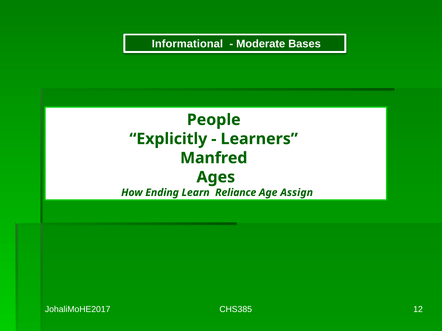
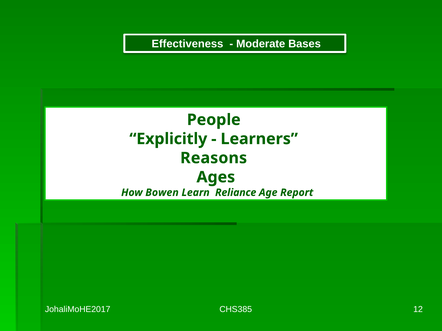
Informational: Informational -> Effectiveness
Manfred: Manfred -> Reasons
Ending: Ending -> Bowen
Assign: Assign -> Report
